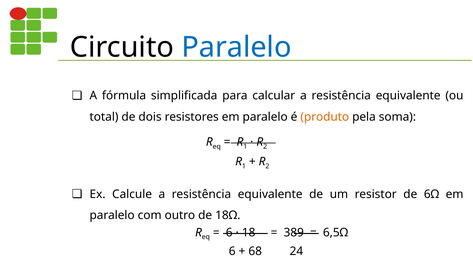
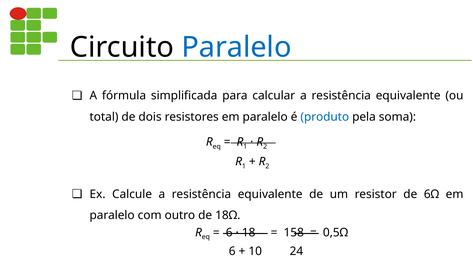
produto colour: orange -> blue
389: 389 -> 158
6,5Ω: 6,5Ω -> 0,5Ω
68: 68 -> 10
